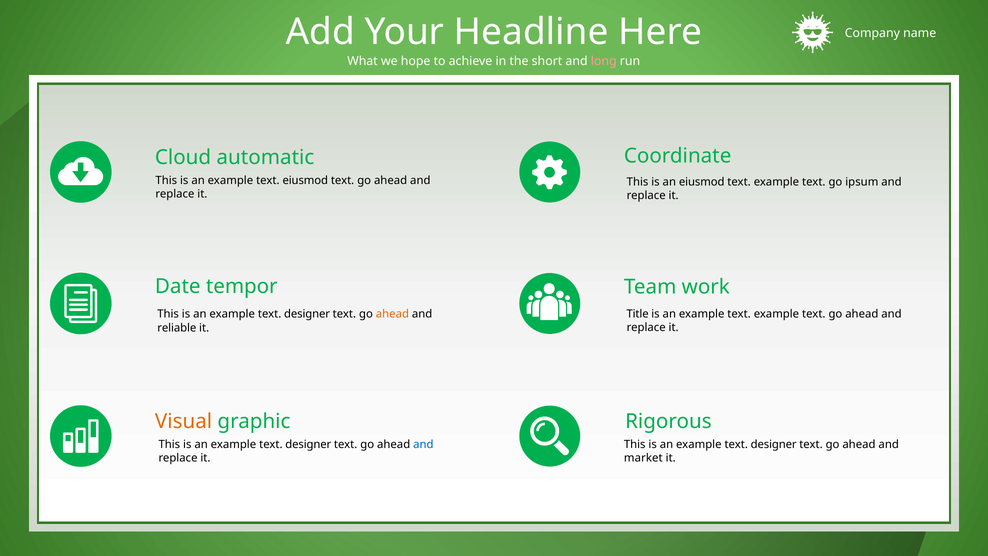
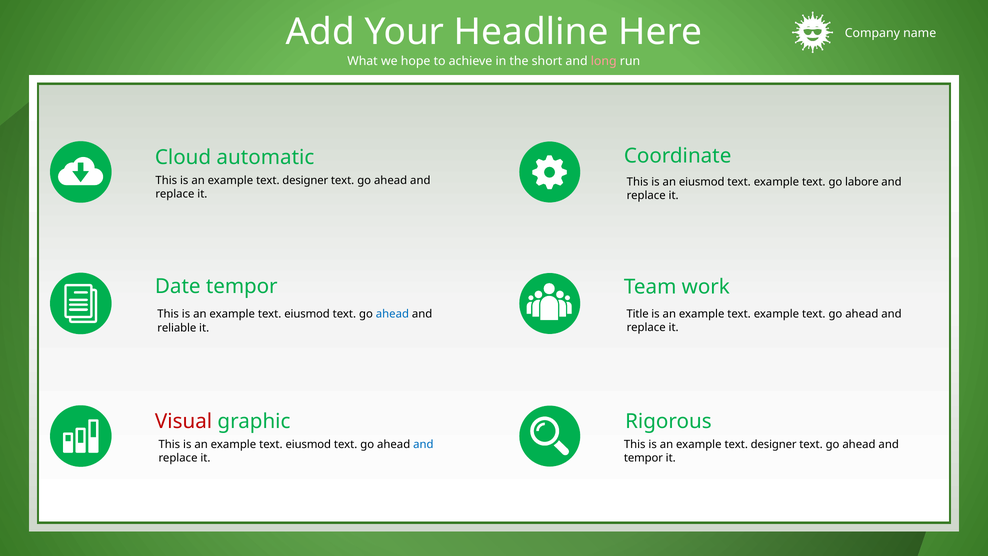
eiusmod at (305, 180): eiusmod -> designer
ipsum: ipsum -> labore
designer at (307, 314): designer -> eiusmod
ahead at (392, 314) colour: orange -> blue
Visual colour: orange -> red
designer at (308, 444): designer -> eiusmod
market at (643, 458): market -> tempor
